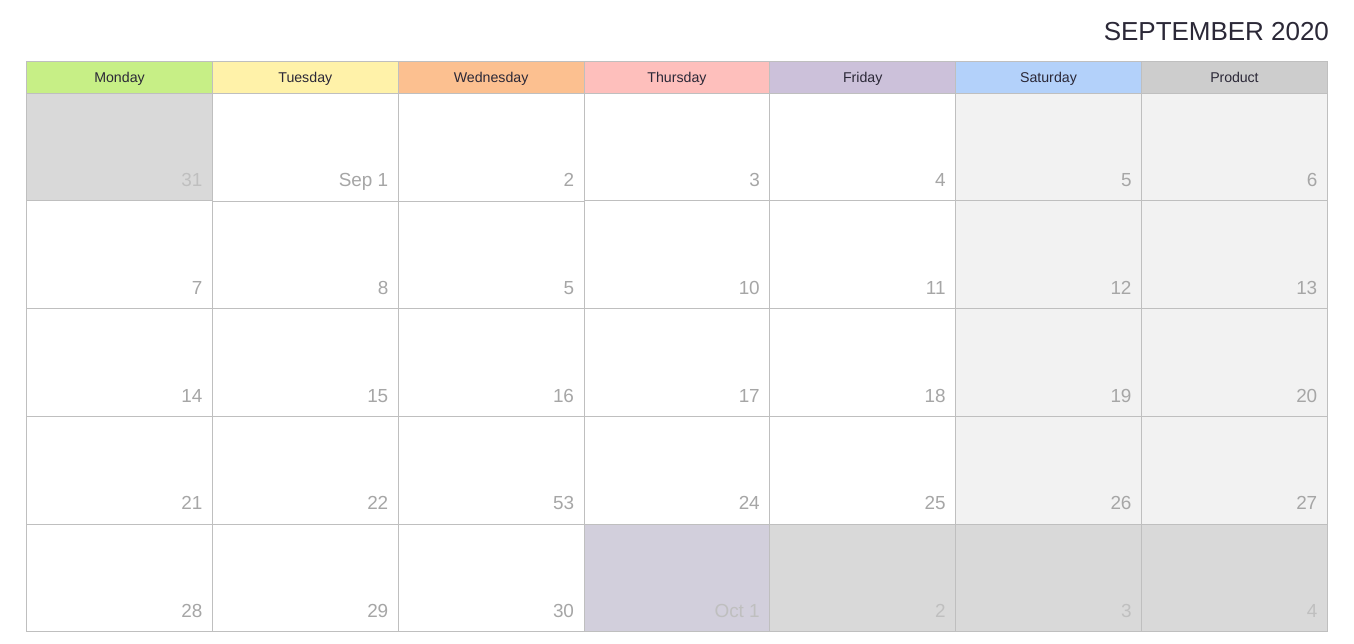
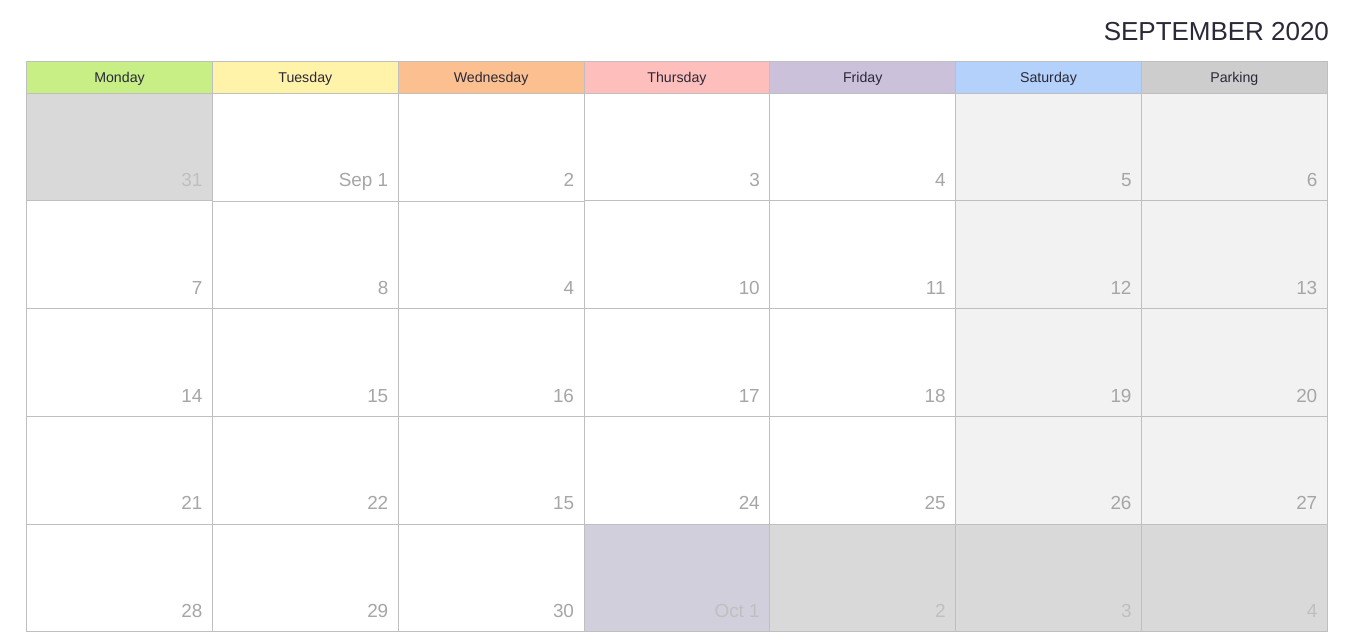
Product: Product -> Parking
8 5: 5 -> 4
22 53: 53 -> 15
